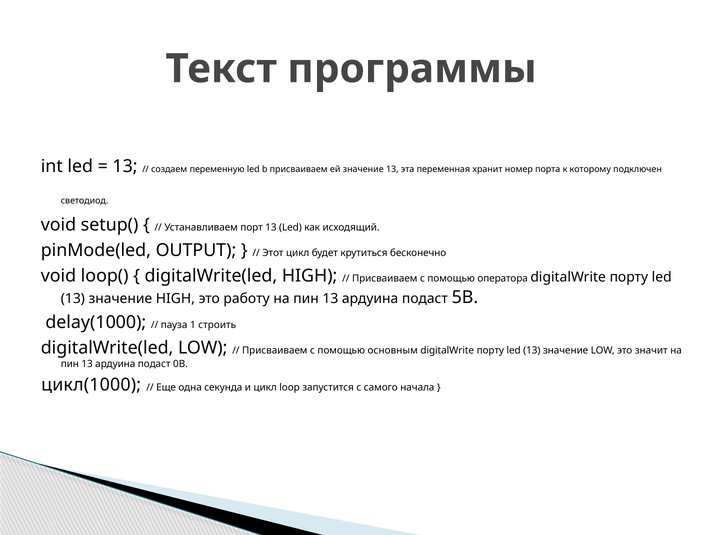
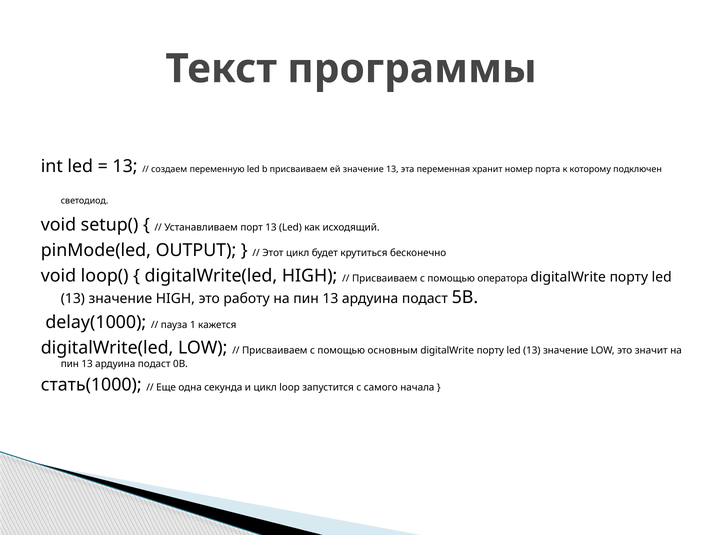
строить: строить -> кажется
цикл(1000: цикл(1000 -> стать(1000
